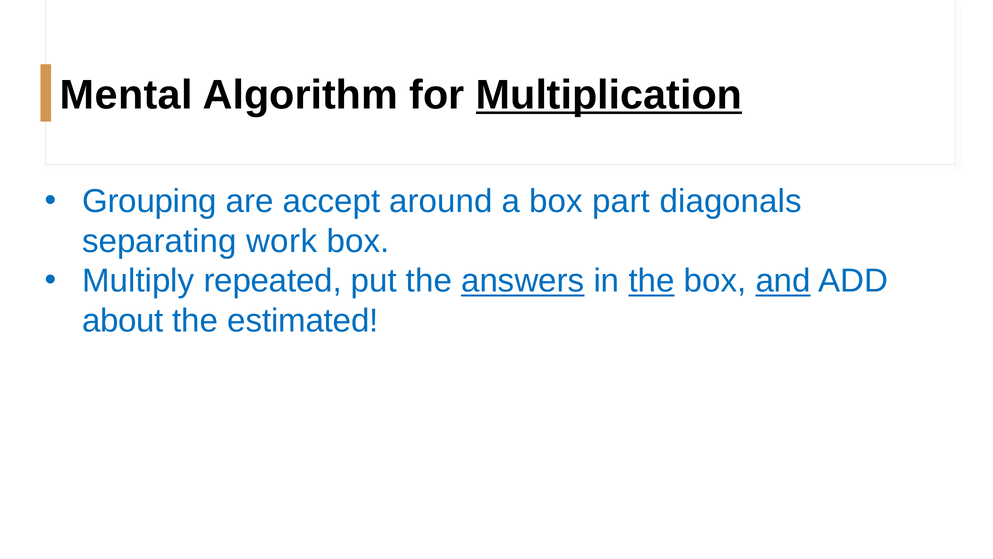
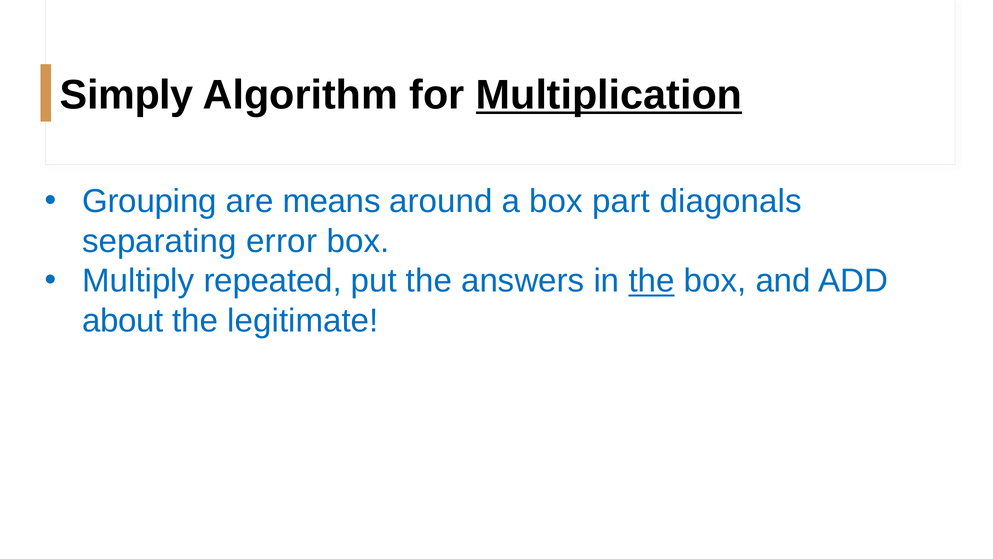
Mental: Mental -> Simply
accept: accept -> means
work: work -> error
answers underline: present -> none
and underline: present -> none
estimated: estimated -> legitimate
